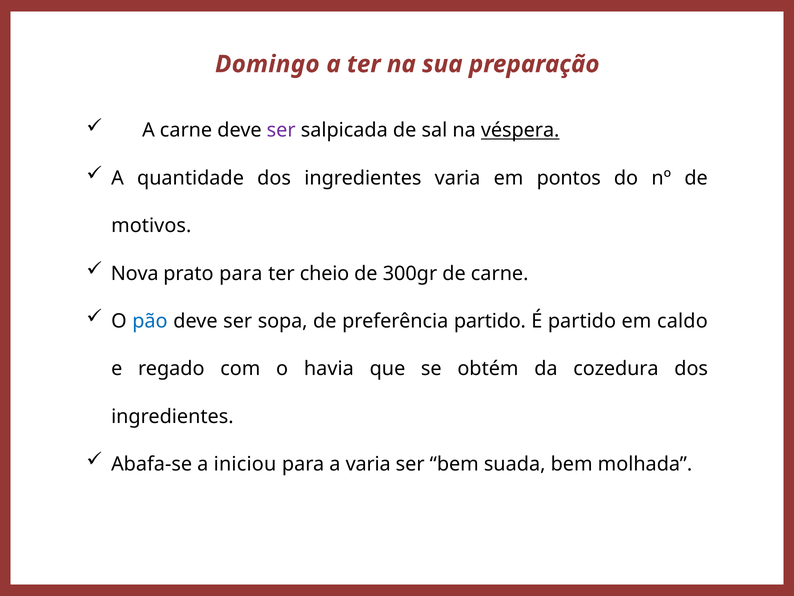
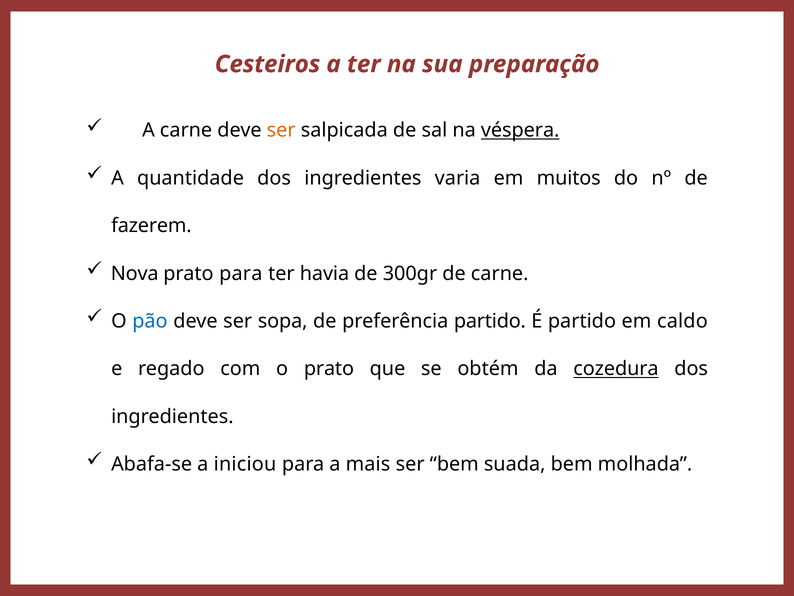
Domingo: Domingo -> Cesteiros
ser at (281, 130) colour: purple -> orange
pontos: pontos -> muitos
motivos: motivos -> fazerem
cheio: cheio -> havia
o havia: havia -> prato
cozedura underline: none -> present
a varia: varia -> mais
